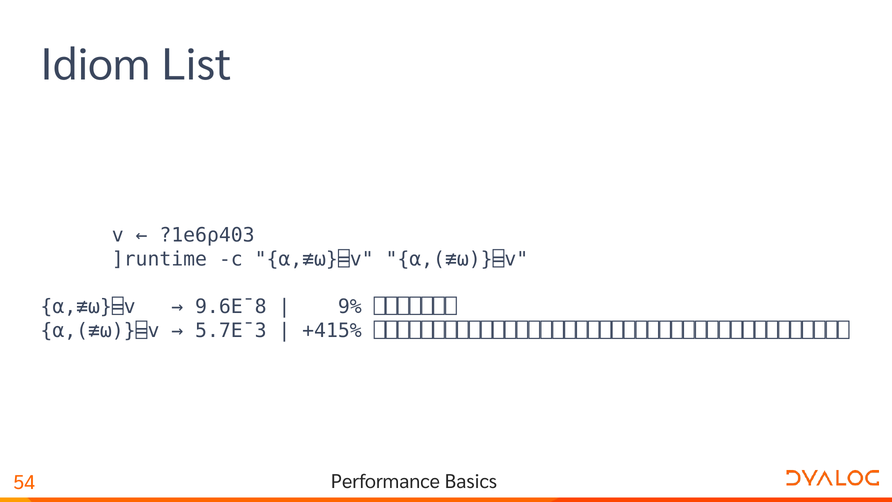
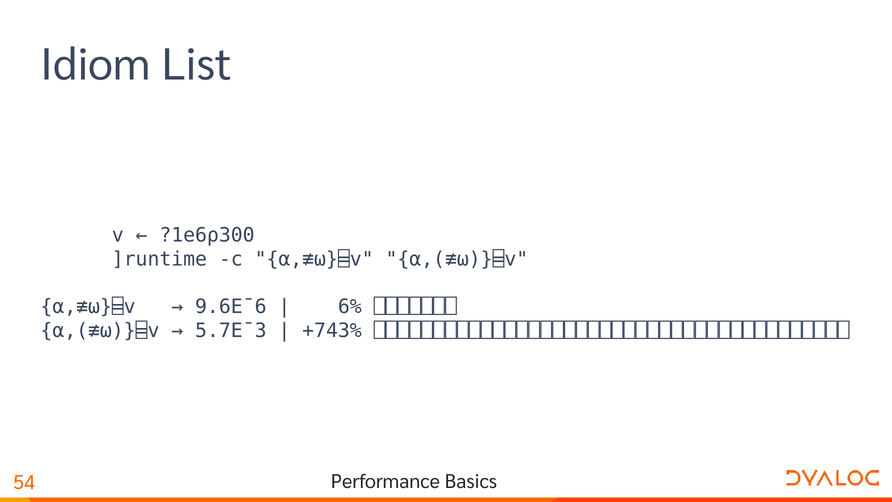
?1e6⍴403: ?1e6⍴403 -> ?1e6⍴300
9.6E¯8: 9.6E¯8 -> 9.6E¯6
9%: 9% -> 6%
+415%: +415% -> +743%
